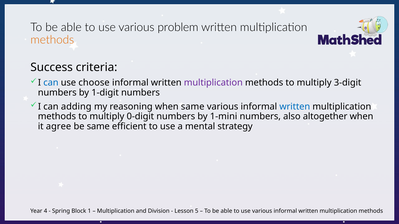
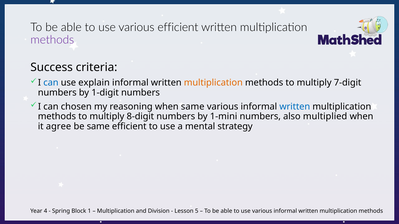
various problem: problem -> efficient
methods at (52, 40) colour: orange -> purple
choose: choose -> explain
multiplication at (213, 83) colour: purple -> orange
3-digit: 3-digit -> 7-digit
adding: adding -> chosen
0-digit: 0-digit -> 8-digit
altogether: altogether -> multiplied
